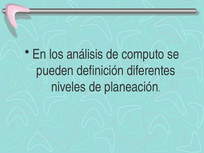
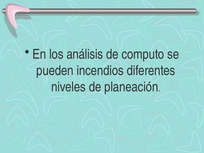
definición: definición -> incendios
